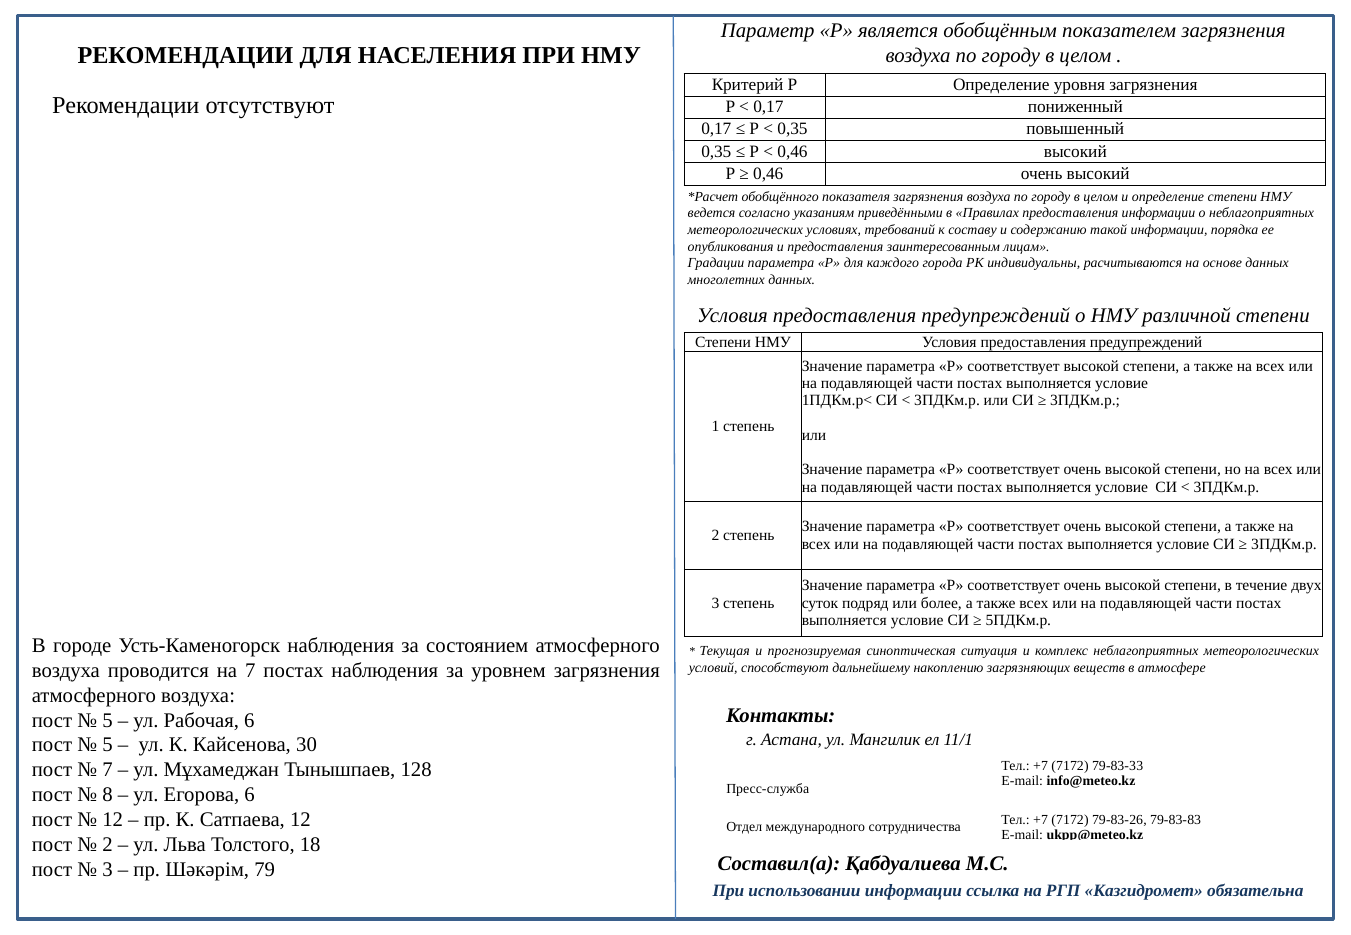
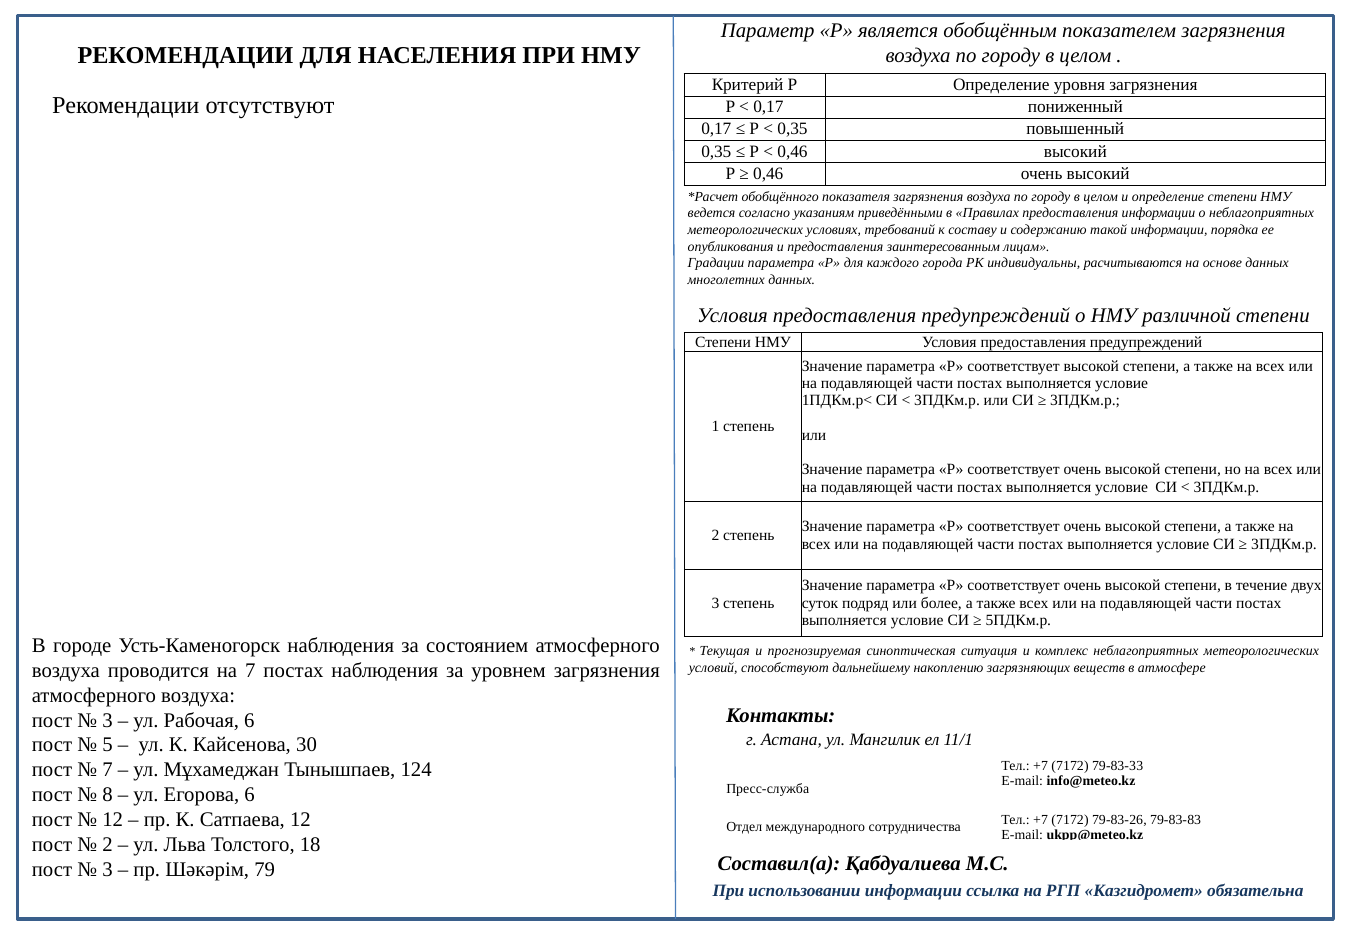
5 at (107, 720): 5 -> 3
128: 128 -> 124
